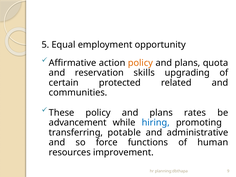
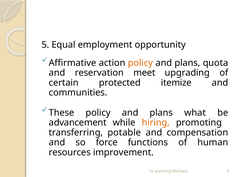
skills: skills -> meet
related: related -> itemize
rates: rates -> what
hiring colour: blue -> orange
administrative: administrative -> compensation
